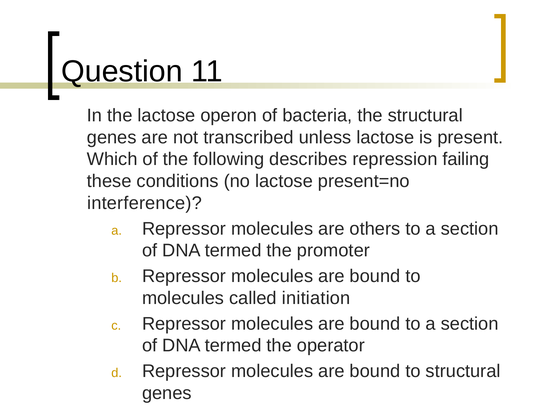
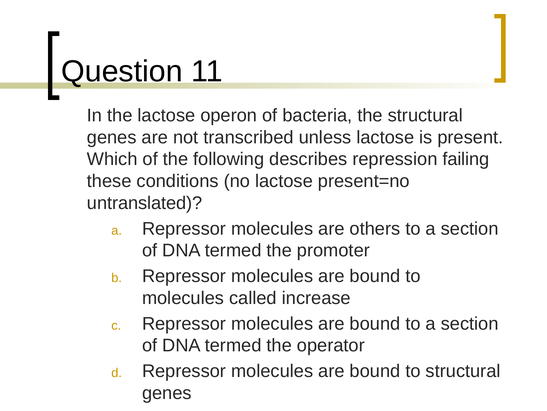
interference: interference -> untranslated
initiation: initiation -> increase
